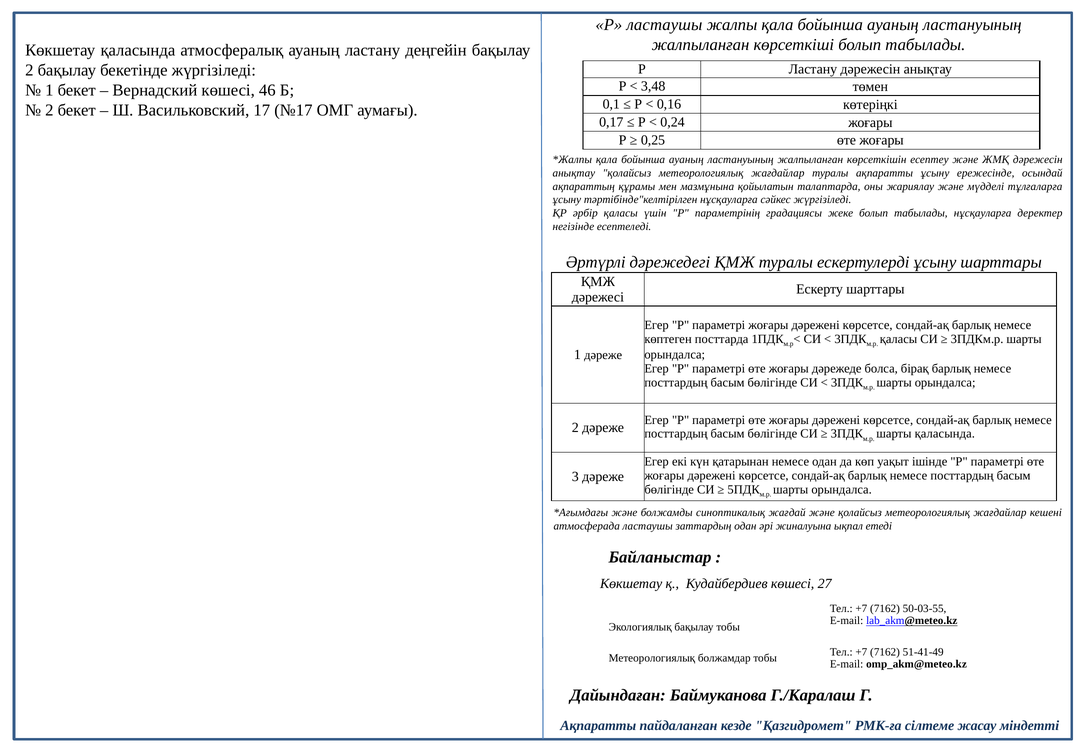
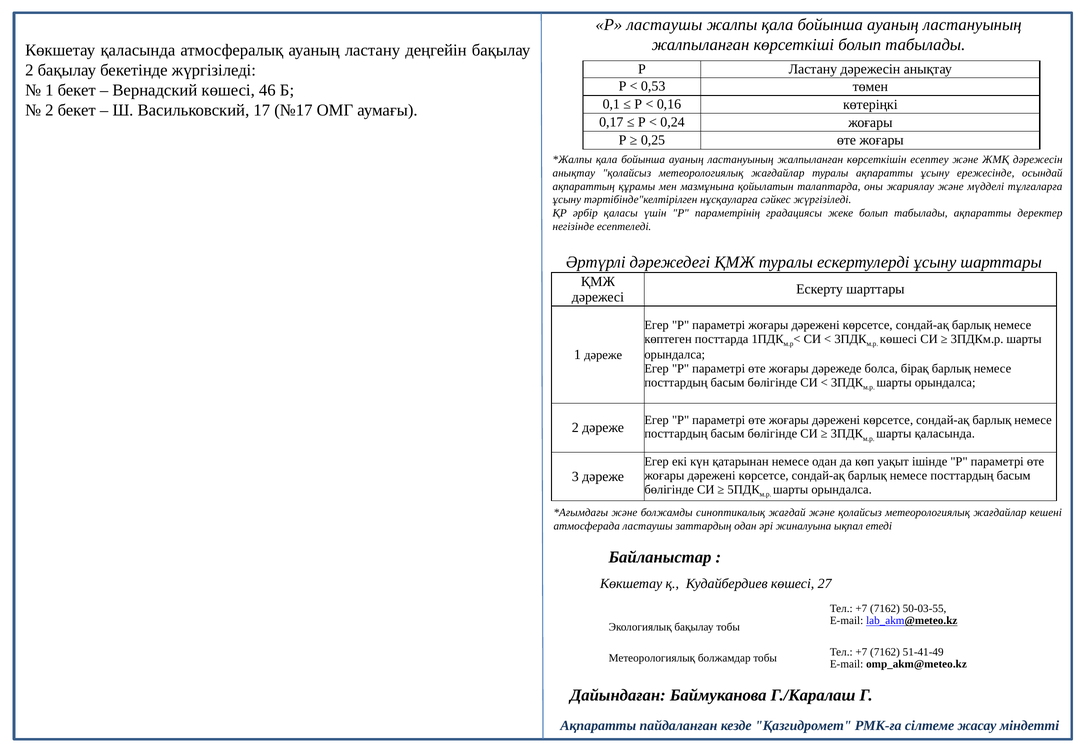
3,48: 3,48 -> 0,53
табылады нұсқауларға: нұсқауларға -> ақпаратты
қаласы at (899, 339): қаласы -> көшесі
